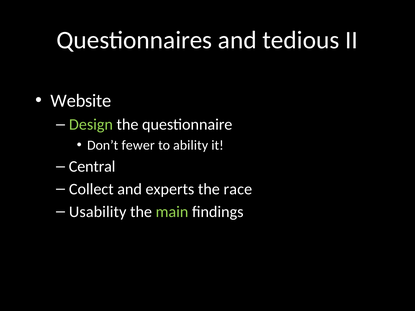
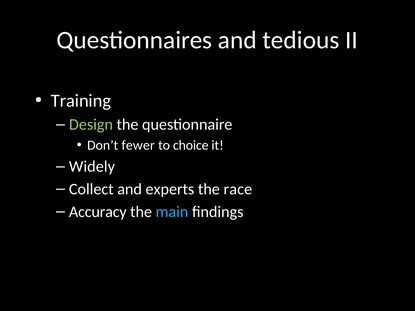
Website: Website -> Training
ability: ability -> choice
Central: Central -> Widely
Usability: Usability -> Accuracy
main colour: light green -> light blue
